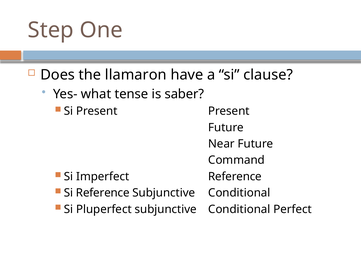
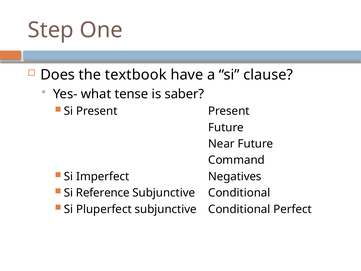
llamaron: llamaron -> textbook
Imperfect Reference: Reference -> Negatives
